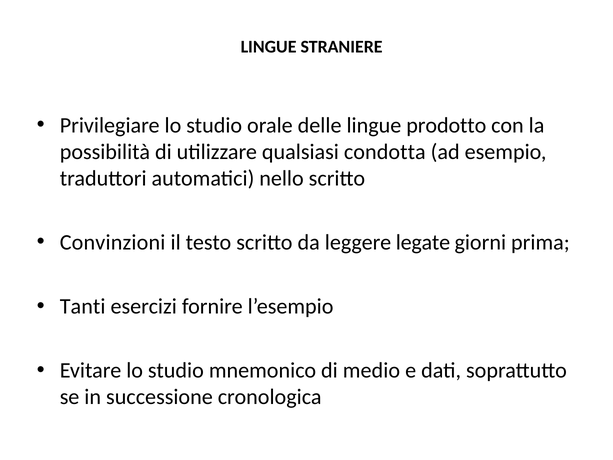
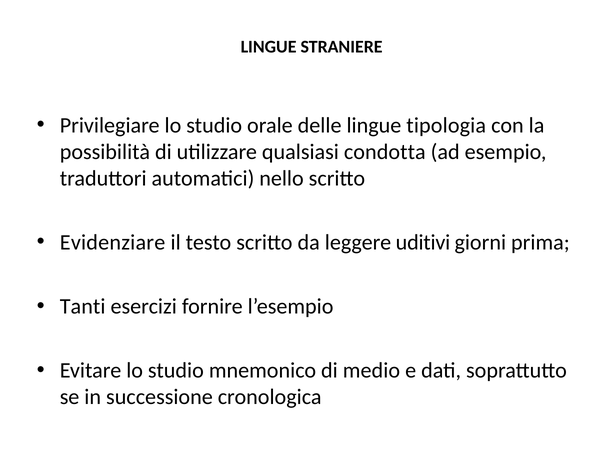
prodotto: prodotto -> tipologia
Convinzioni: Convinzioni -> Evidenziare
legate: legate -> uditivi
